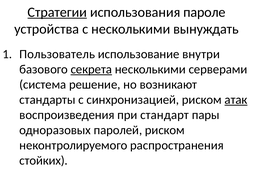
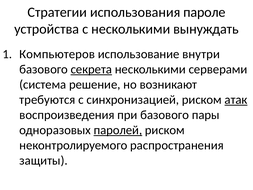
Стратегии underline: present -> none
Пользователь: Пользователь -> Компьютеров
стандарты: стандарты -> требуются
при стандарт: стандарт -> базового
паролей underline: none -> present
стойких: стойких -> защиты
